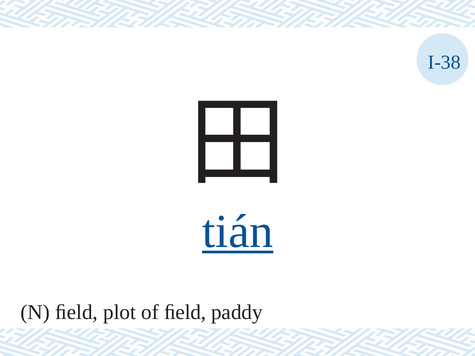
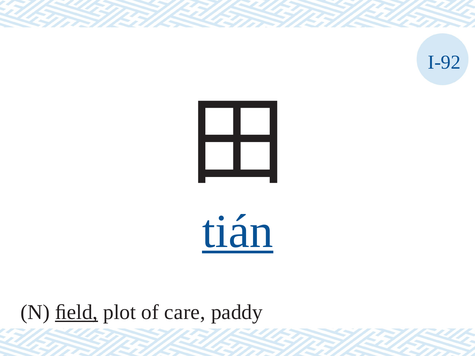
I-38: I-38 -> I-92
ﬁeld at (77, 313) underline: none -> present
of ﬁeld: ﬁeld -> care
